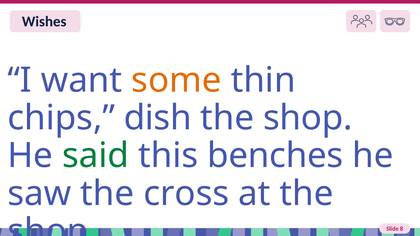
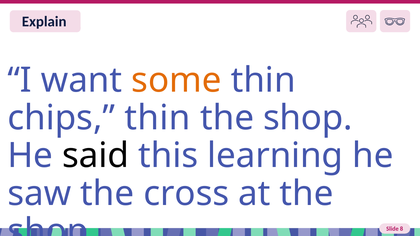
Wishes: Wishes -> Explain
chips dish: dish -> thin
said colour: green -> black
benches: benches -> learning
